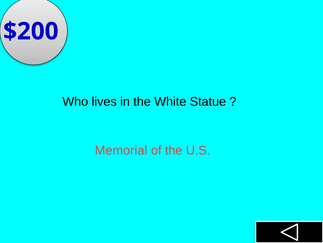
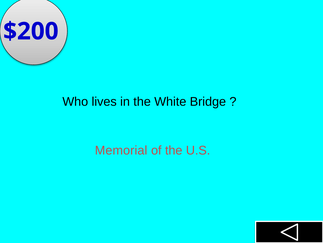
Statue: Statue -> Bridge
